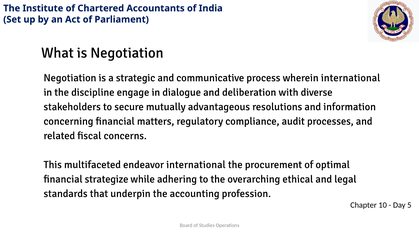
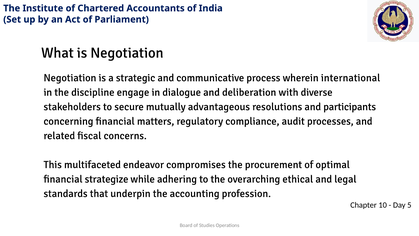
information: information -> participants
endeavor international: international -> compromises
